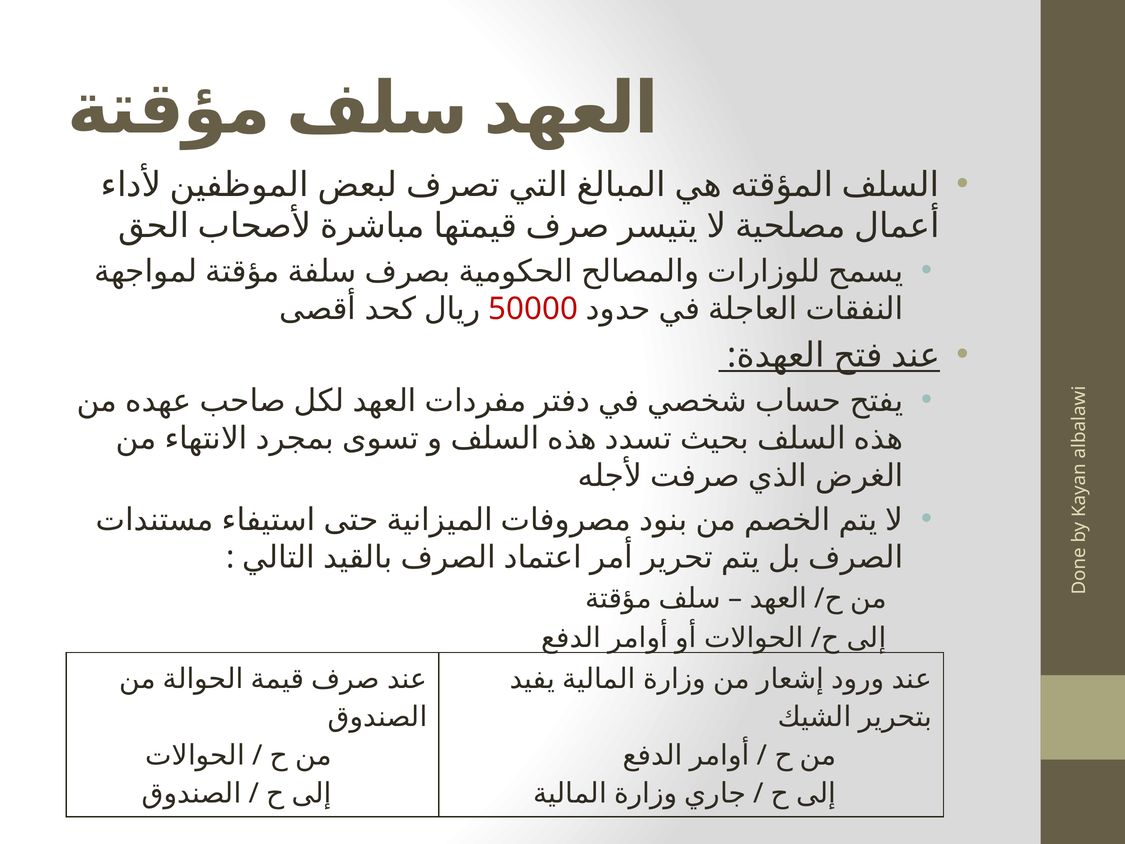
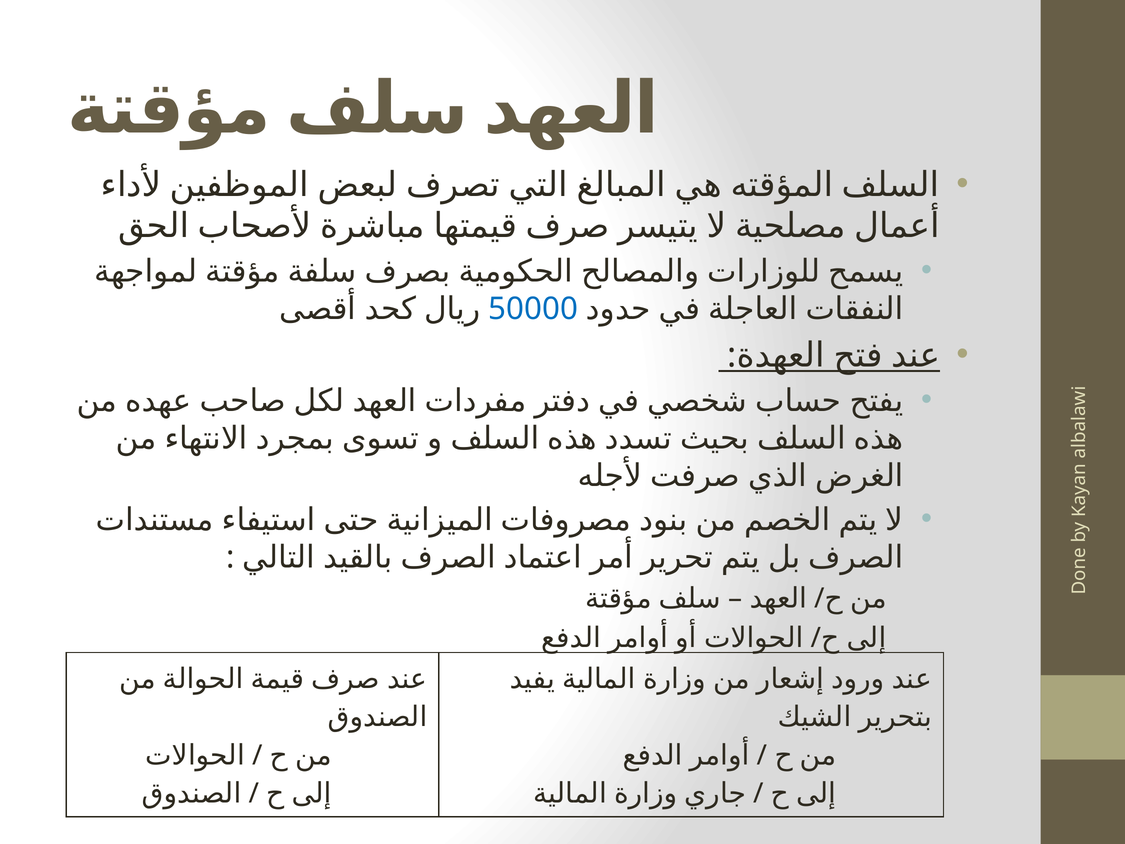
50000 colour: red -> blue
